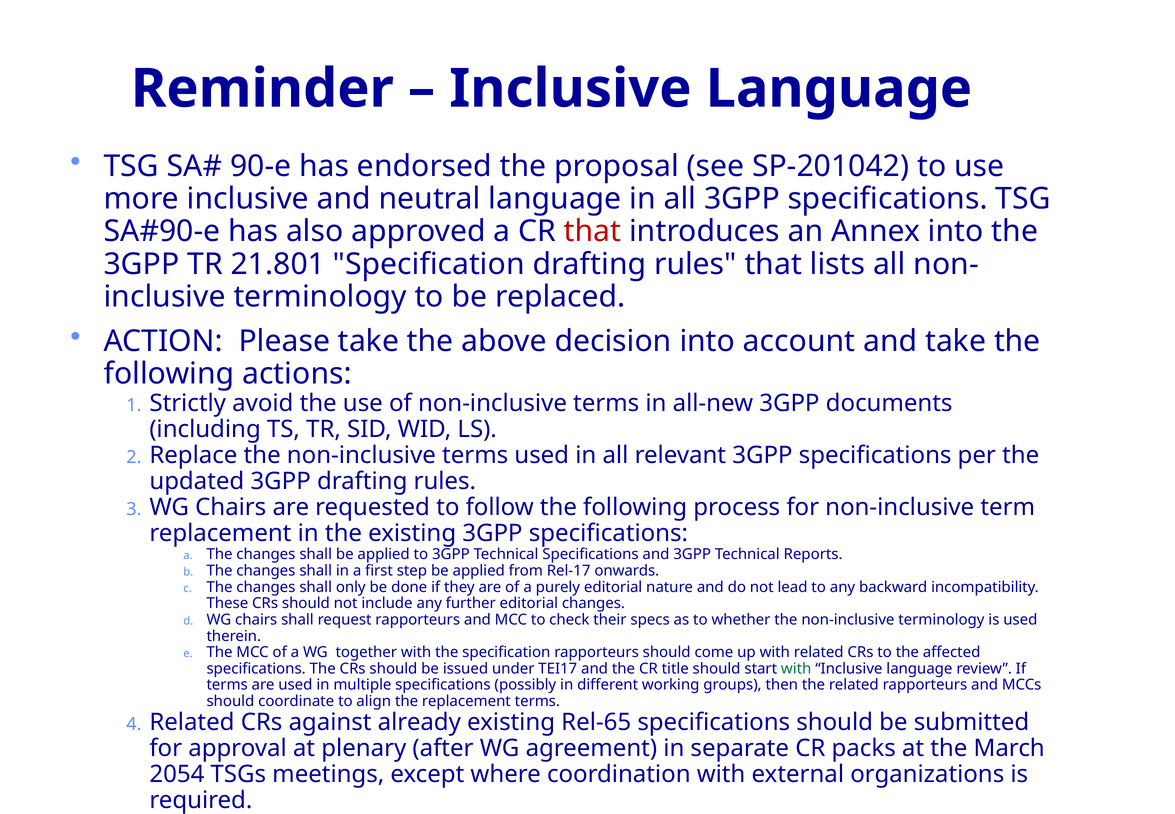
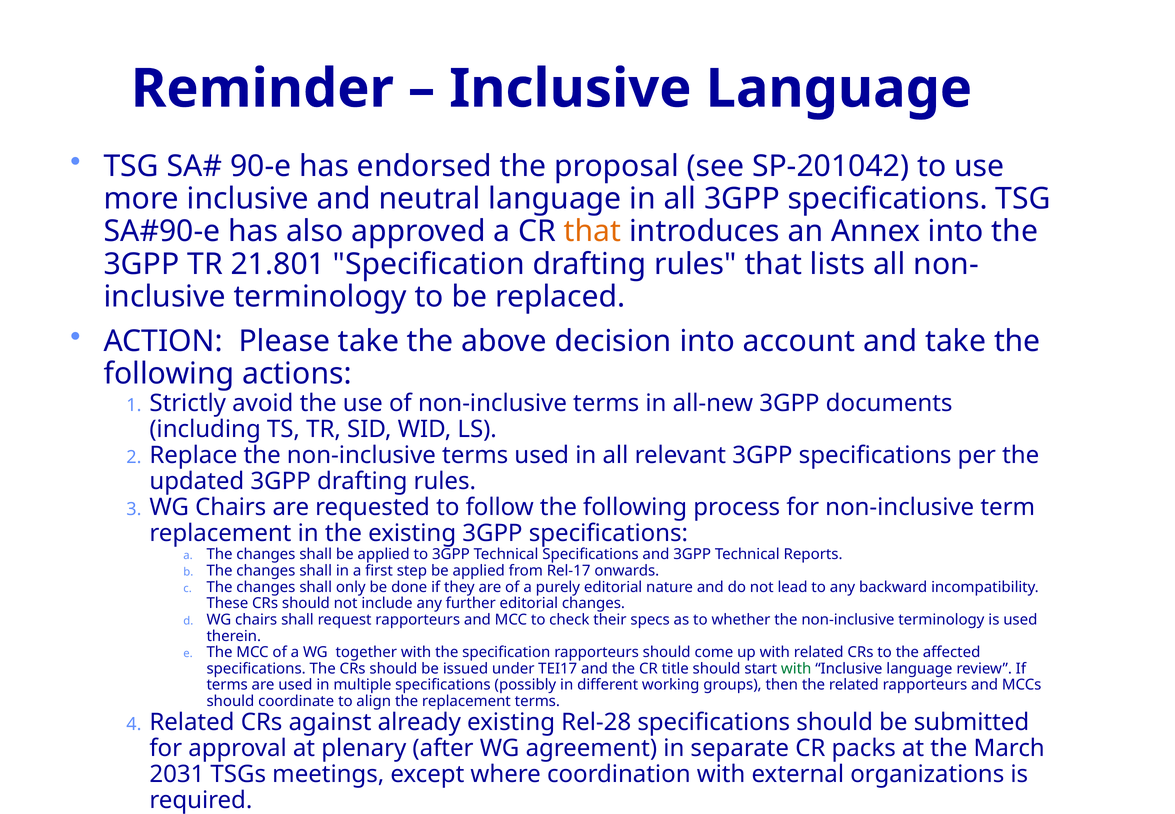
that at (593, 231) colour: red -> orange
Rel-65: Rel-65 -> Rel-28
2054: 2054 -> 2031
